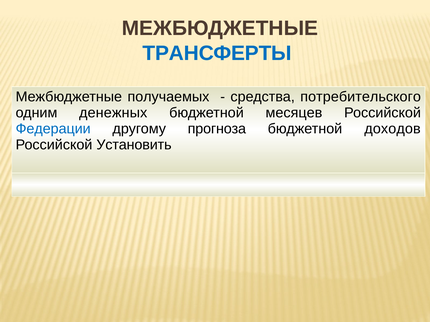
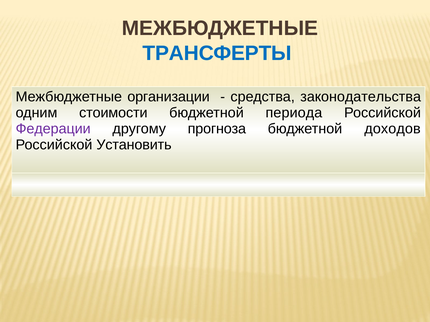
получаемых: получаемых -> организации
потребительского: потребительского -> законодательства
денежных: денежных -> стоимости
месяцев: месяцев -> периода
Федерации colour: blue -> purple
